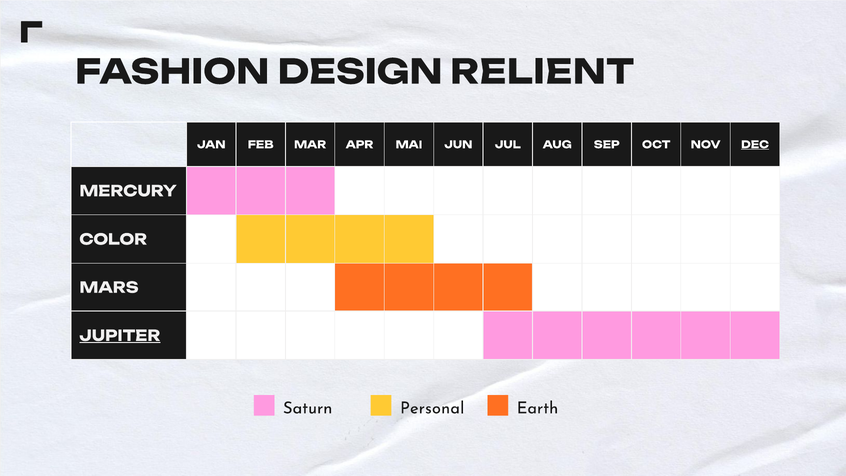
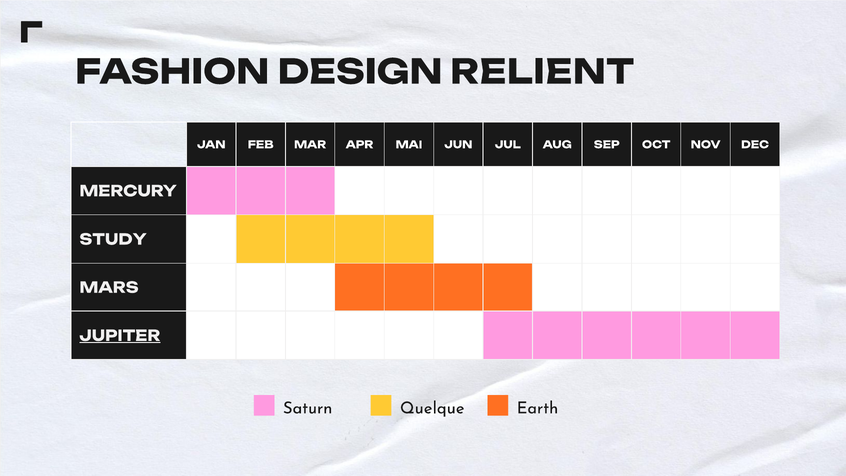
DEC underline: present -> none
COLOR: COLOR -> STUDY
Personal: Personal -> Quelque
